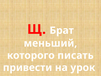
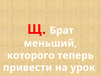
писать: писать -> теперь
